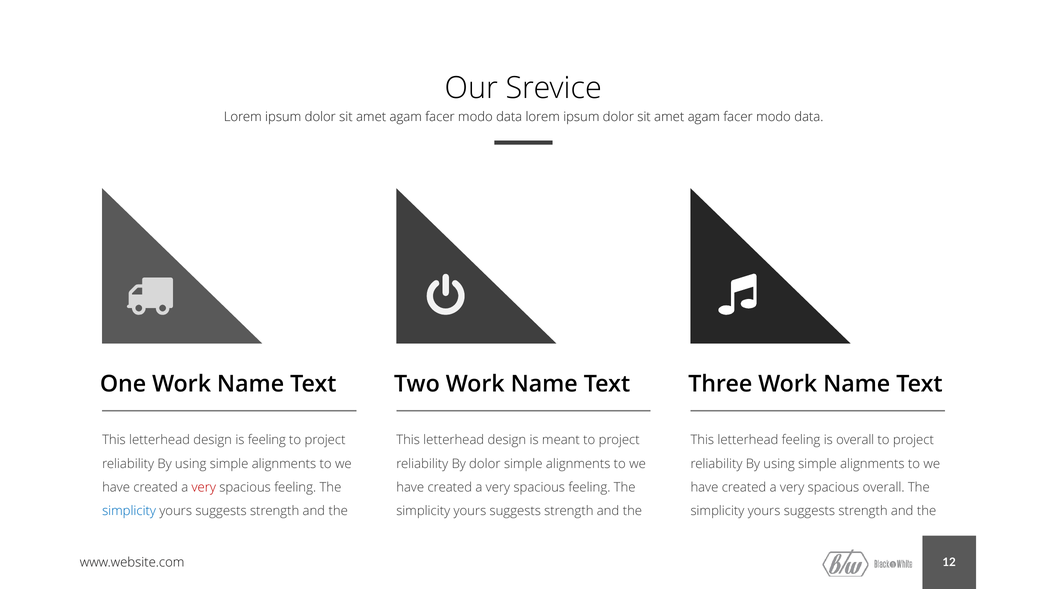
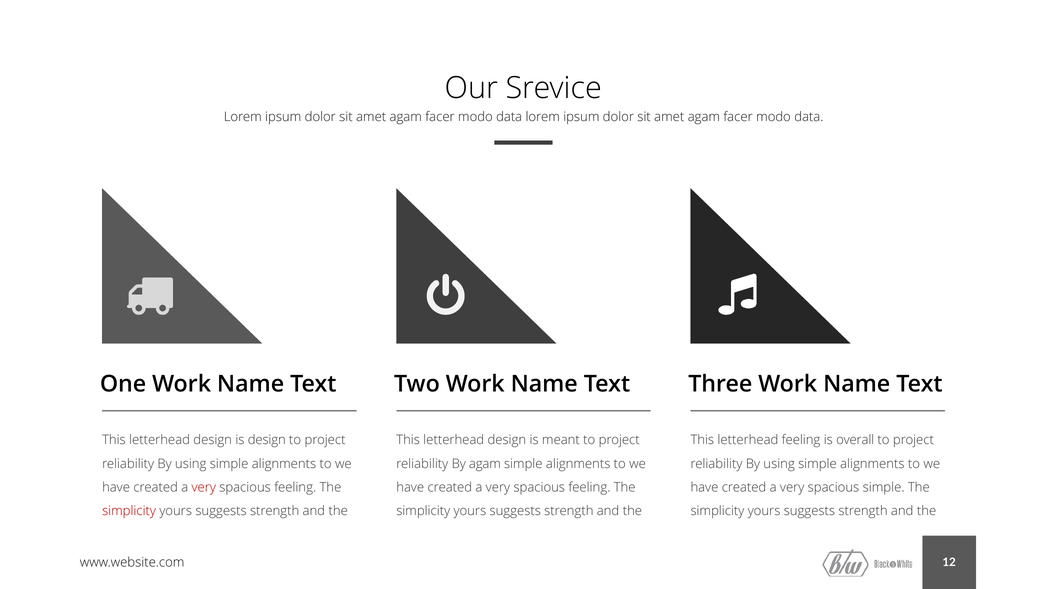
is feeling: feeling -> design
By dolor: dolor -> agam
spacious overall: overall -> simple
simplicity at (129, 511) colour: blue -> red
